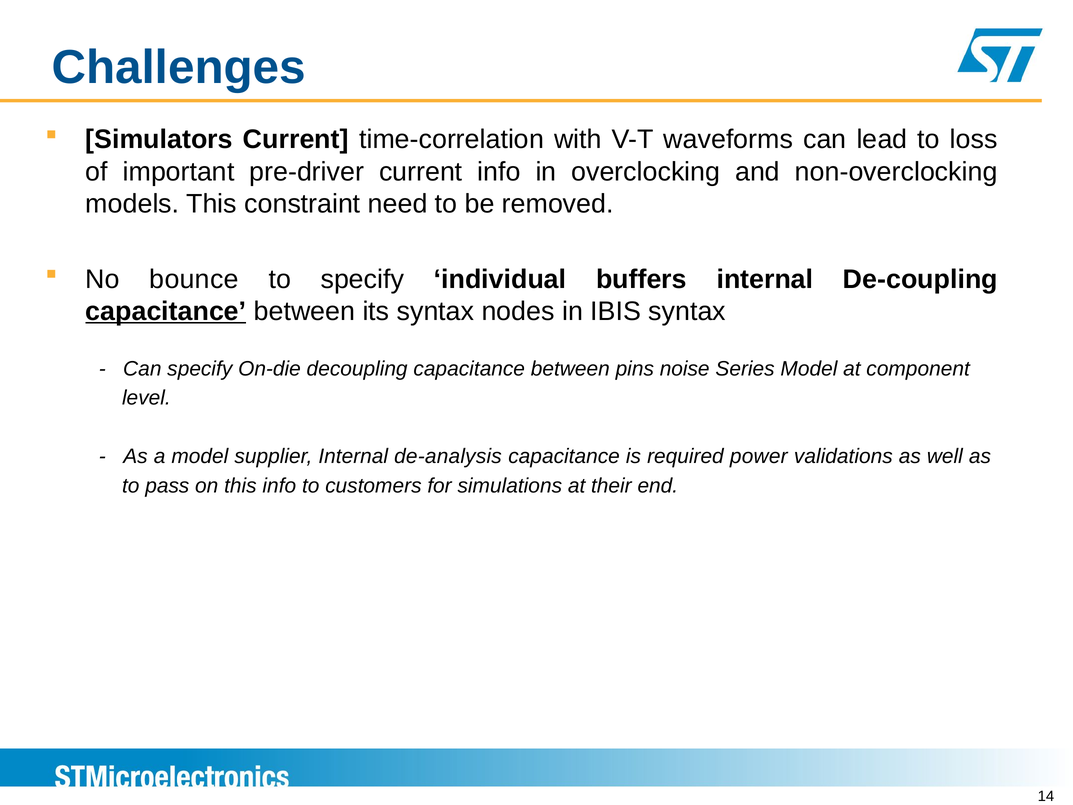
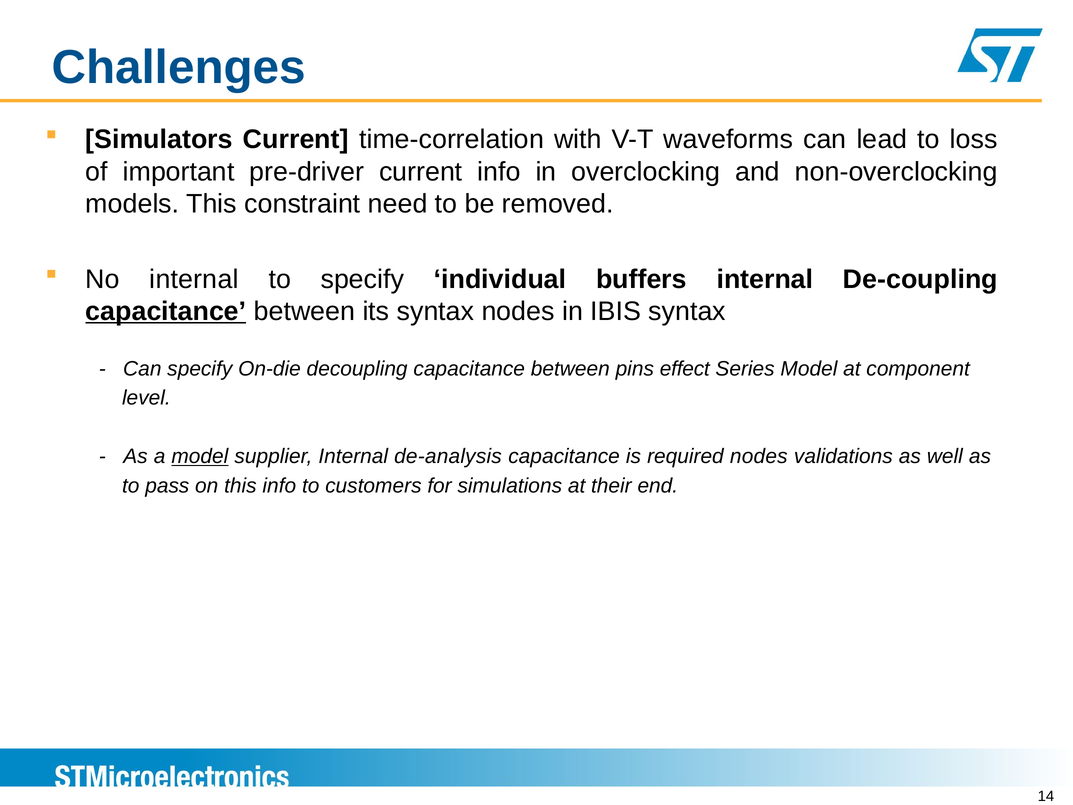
No bounce: bounce -> internal
noise: noise -> effect
model at (200, 456) underline: none -> present
required power: power -> nodes
